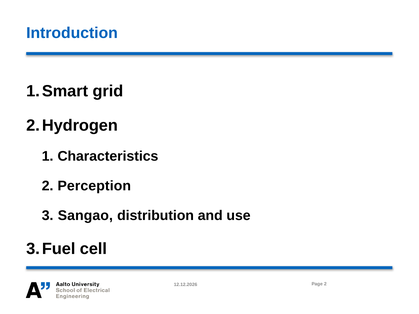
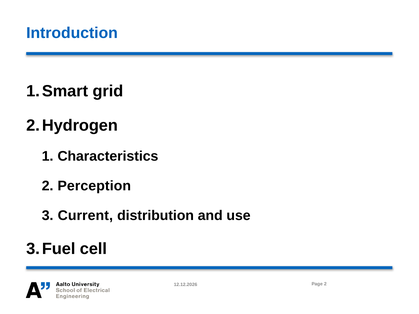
Sangao: Sangao -> Current
